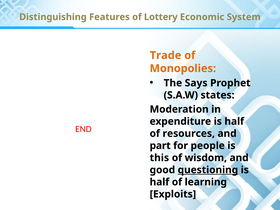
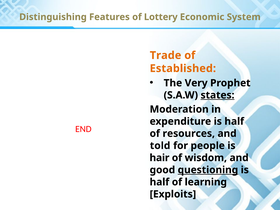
Monopolies: Monopolies -> Established
Says: Says -> Very
states underline: none -> present
part: part -> told
this: this -> hair
